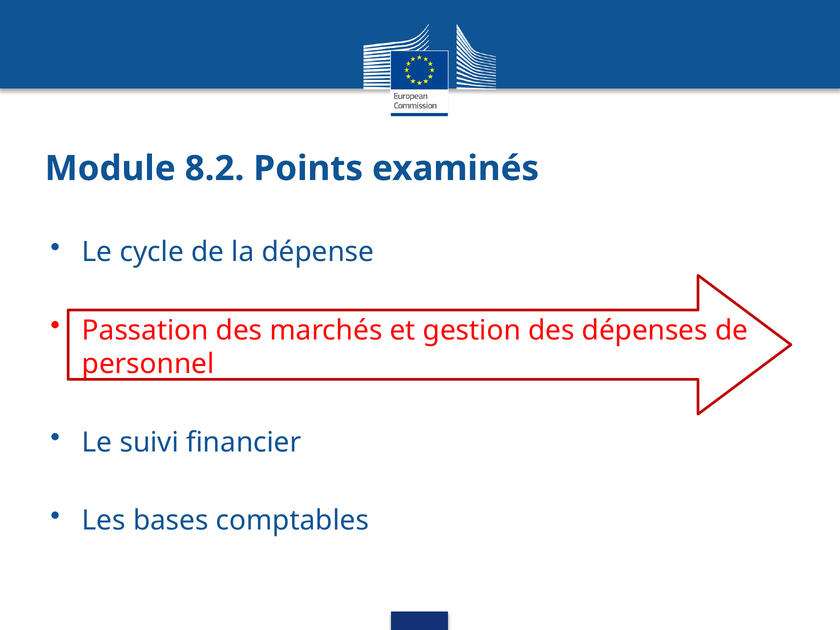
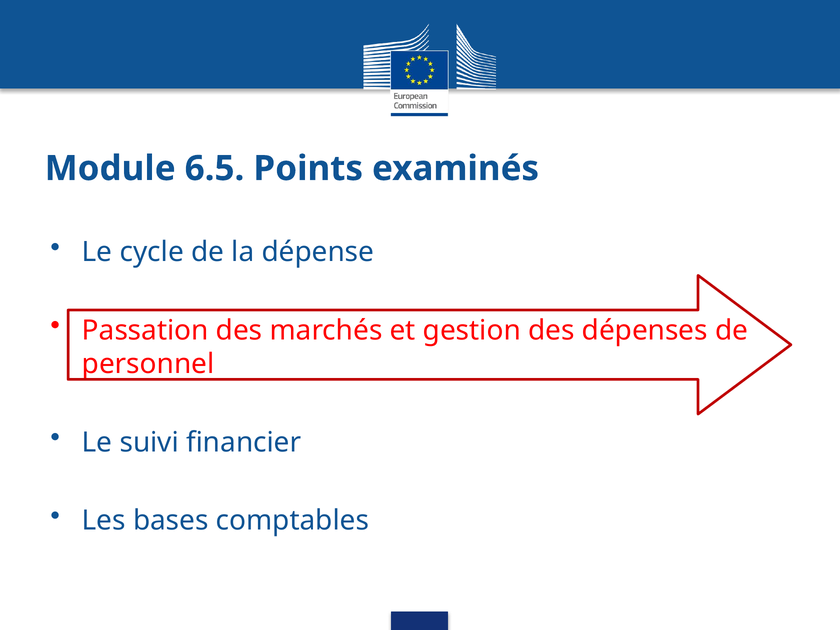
8.2: 8.2 -> 6.5
